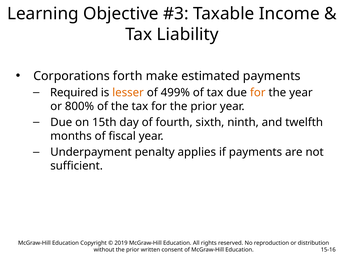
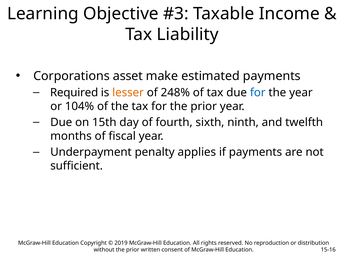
forth: forth -> asset
499%: 499% -> 248%
for at (258, 93) colour: orange -> blue
800%: 800% -> 104%
